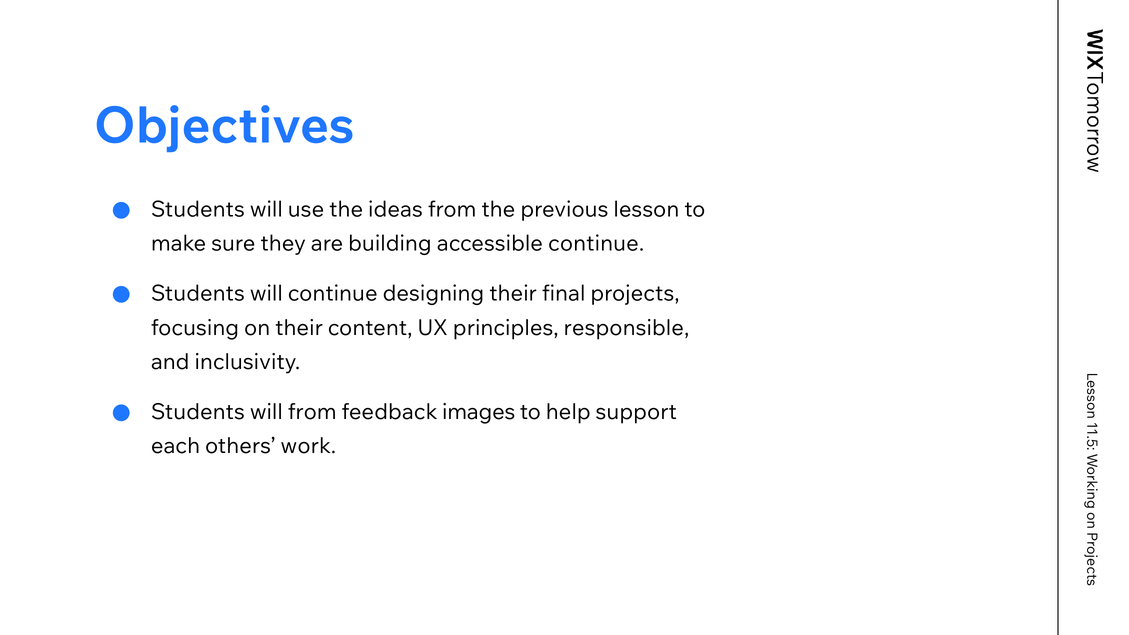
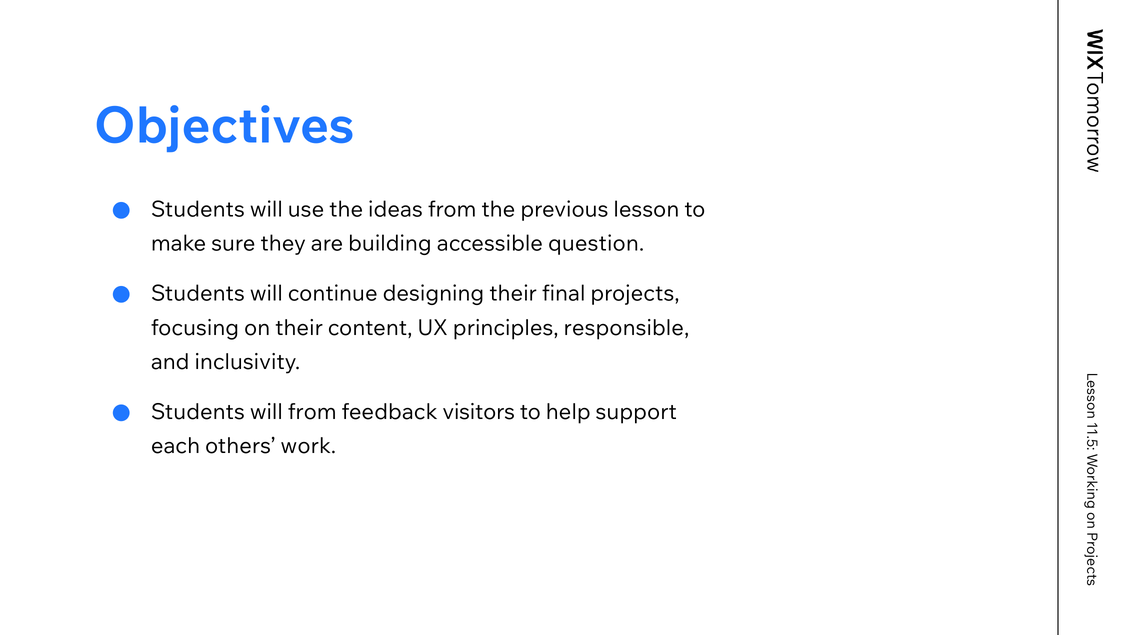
accessible continue: continue -> question
images: images -> visitors
